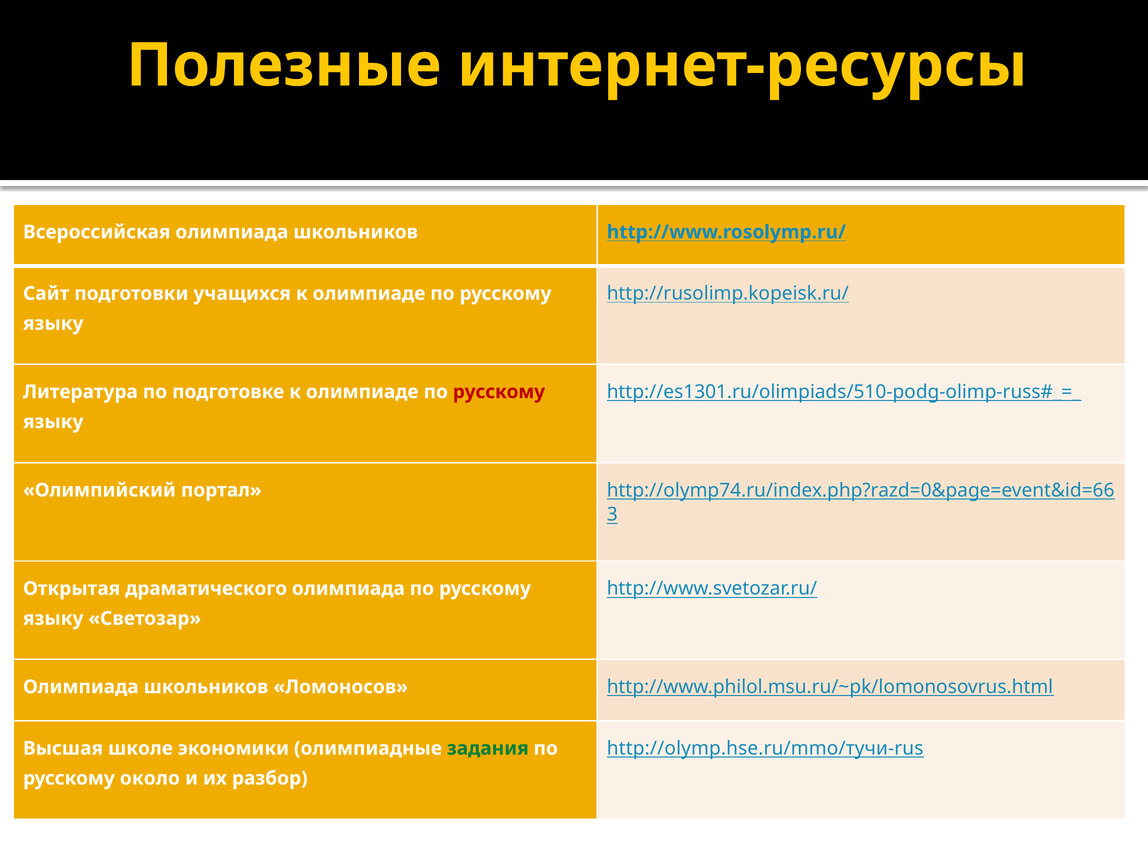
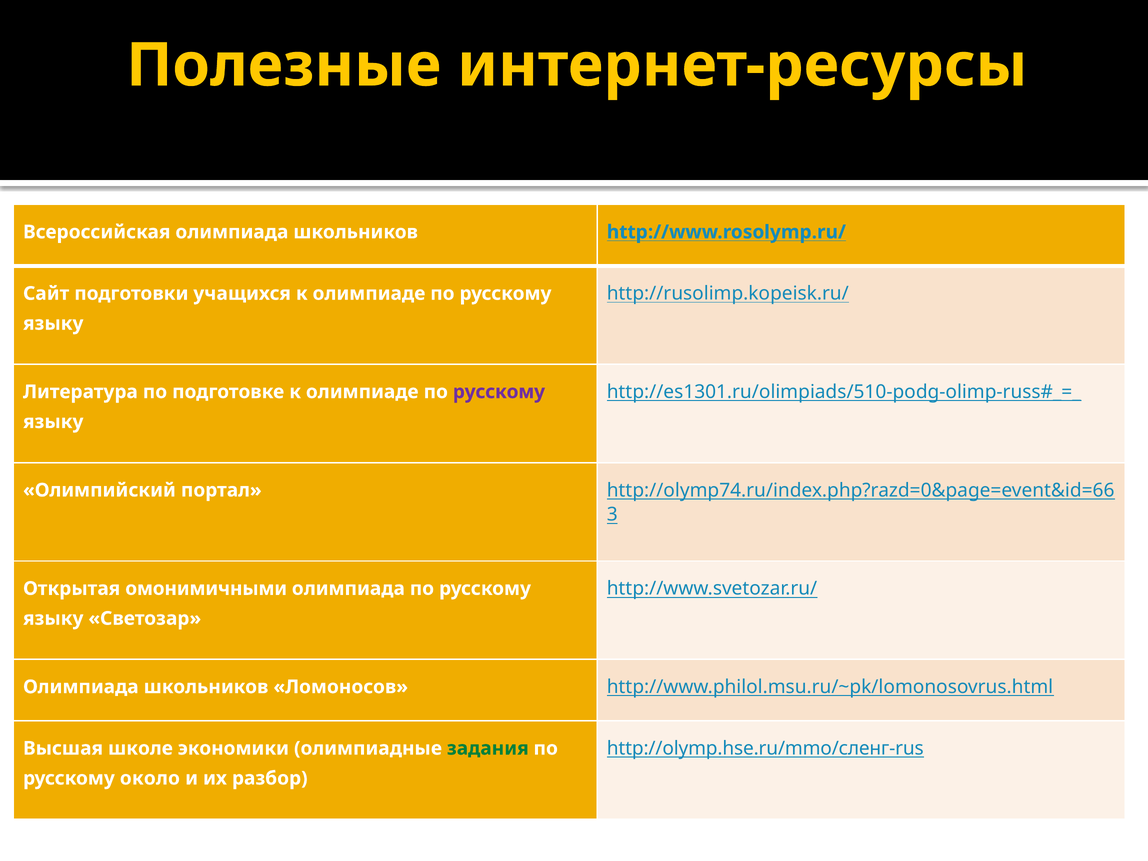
русскому at (499, 392) colour: red -> purple
драматического: драматического -> омонимичными
http://olymp.hse.ru/mmo/тучи-rus: http://olymp.hse.ru/mmo/тучи-rus -> http://olymp.hse.ru/mmo/сленг-rus
